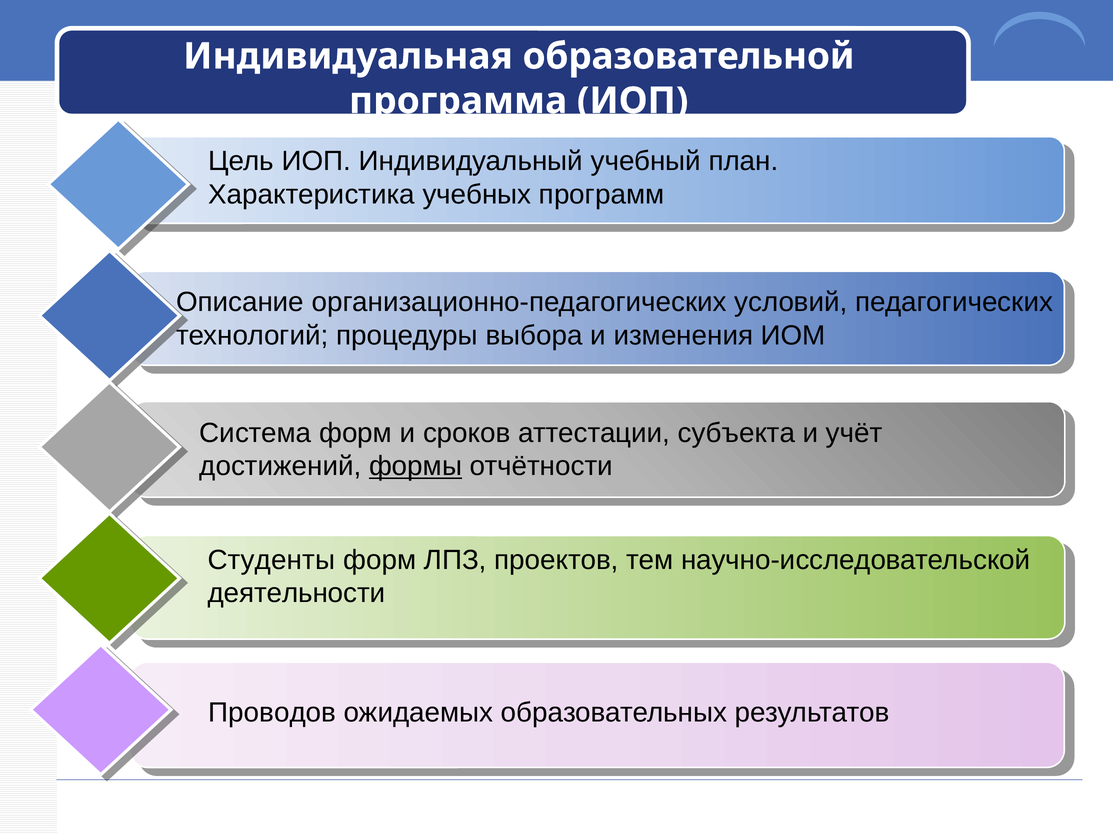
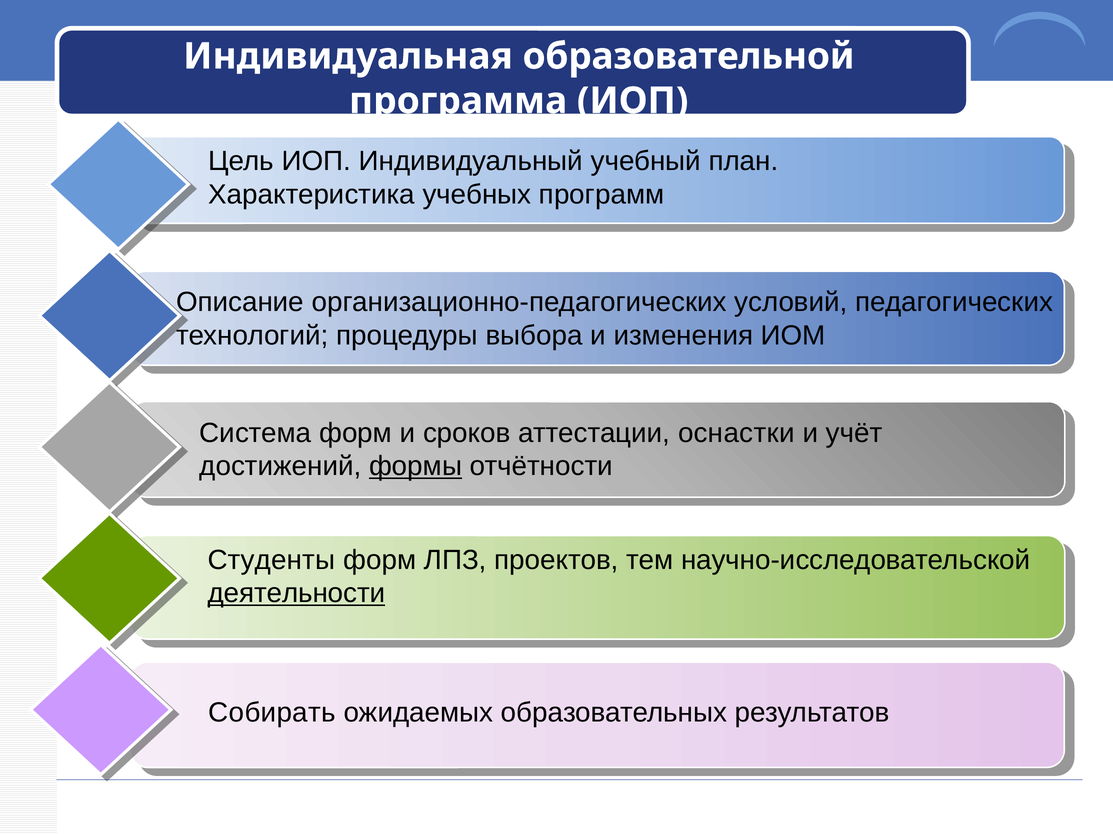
субъекта: субъекта -> оснастки
деятельности underline: none -> present
Проводов: Проводов -> Собирать
